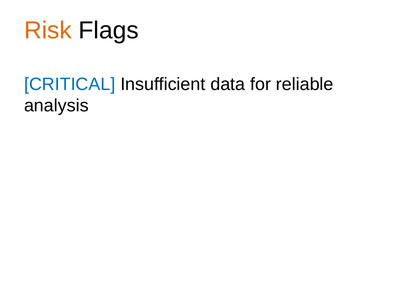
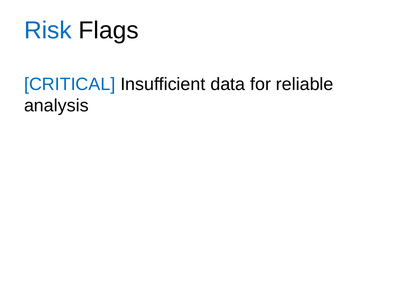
Risk colour: orange -> blue
